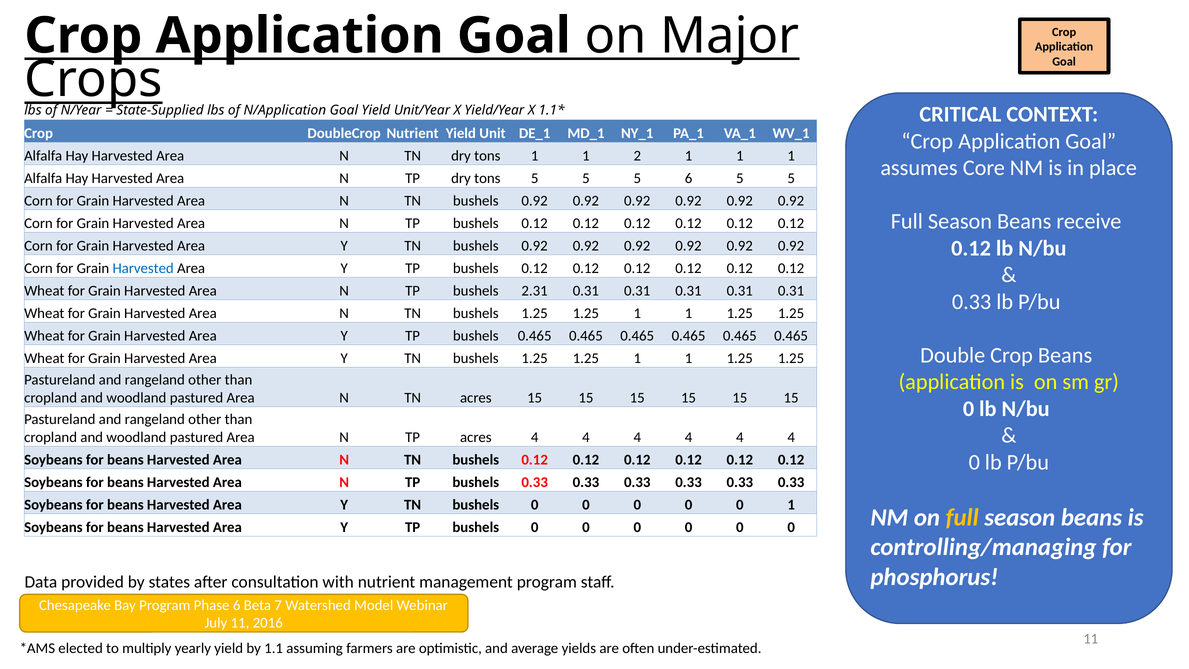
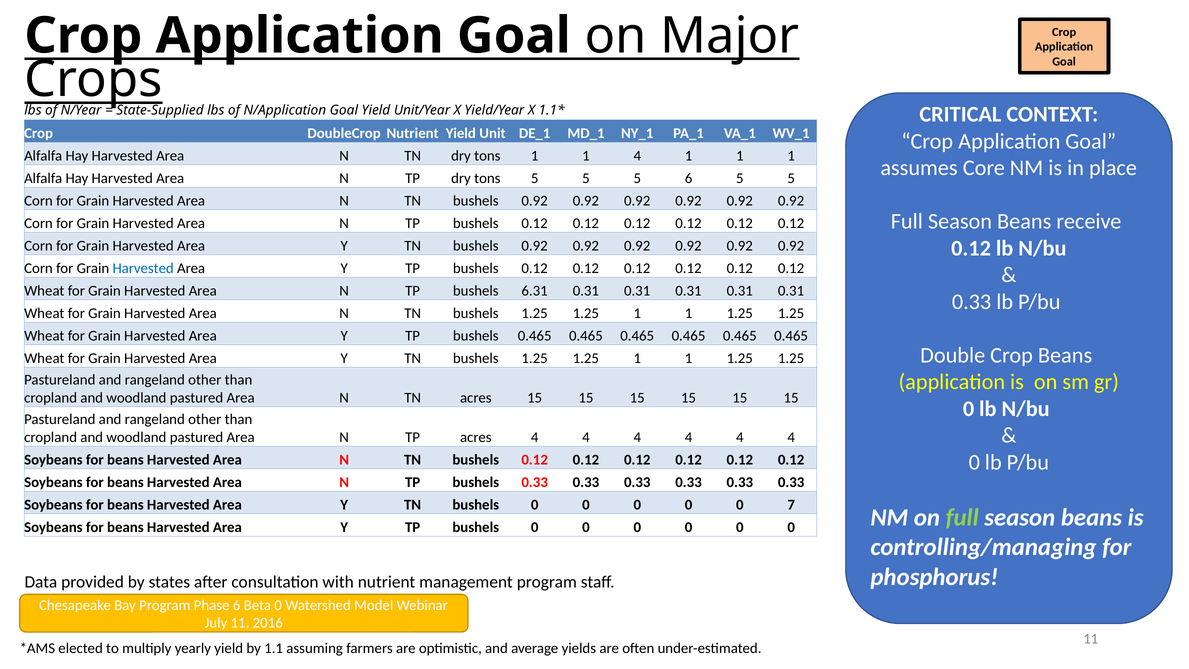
1 2: 2 -> 4
2.31: 2.31 -> 6.31
0 1: 1 -> 7
full at (962, 517) colour: yellow -> light green
Beta 7: 7 -> 0
